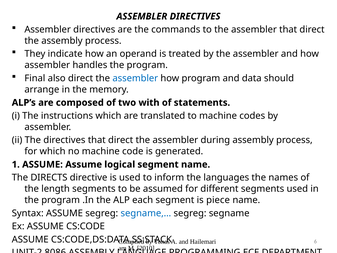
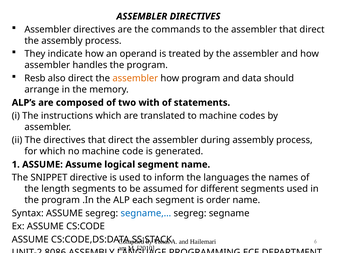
Final: Final -> Resb
assembler at (135, 78) colour: blue -> orange
DIRECTS: DIRECTS -> SNIPPET
piece: piece -> order
